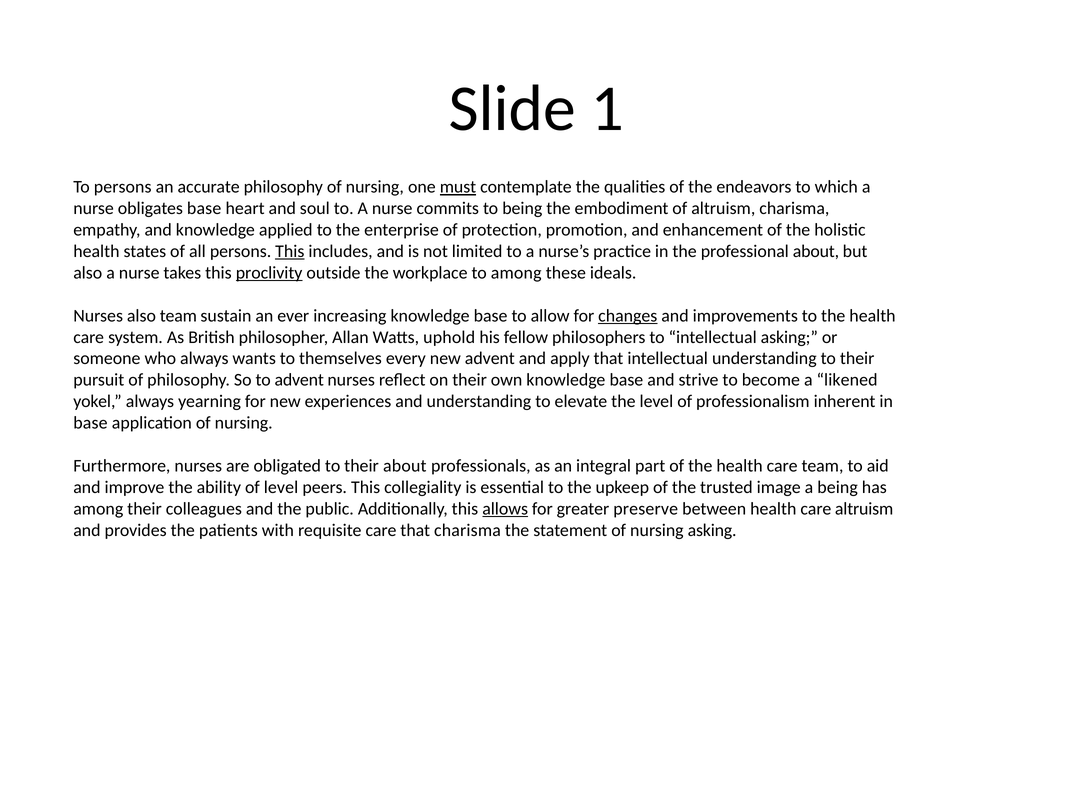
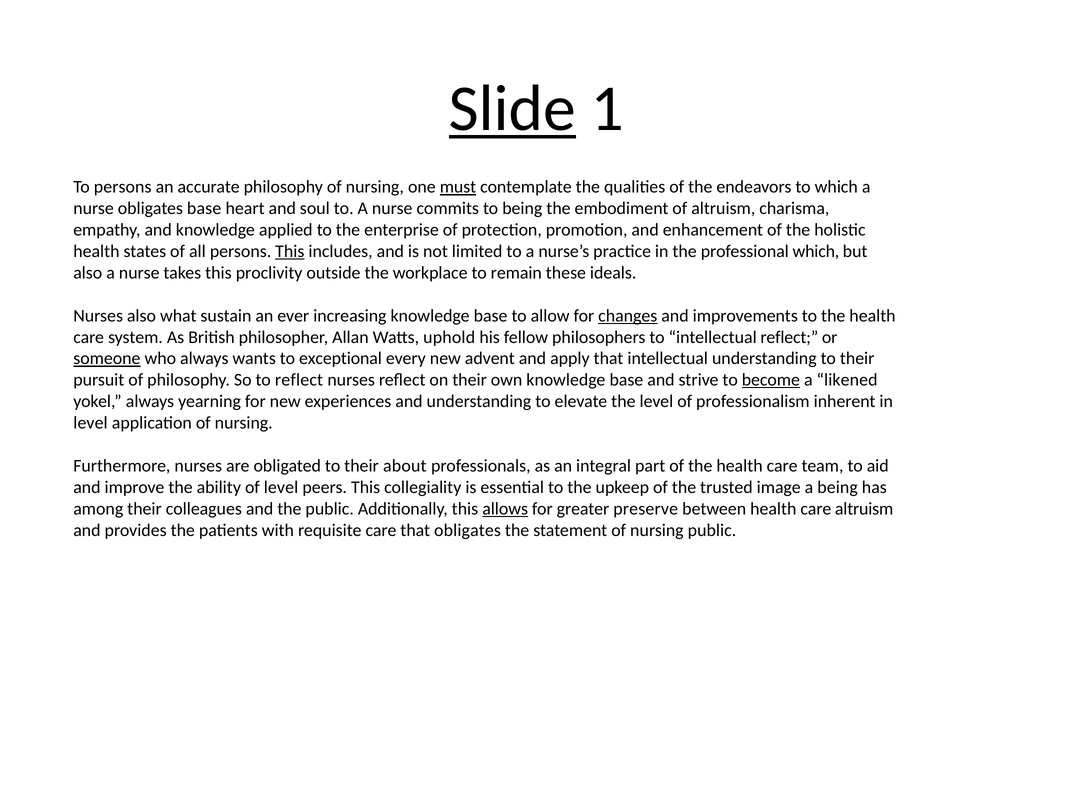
Slide underline: none -> present
professional about: about -> which
proclivity underline: present -> none
to among: among -> remain
also team: team -> what
intellectual asking: asking -> reflect
someone underline: none -> present
themselves: themselves -> exceptional
to advent: advent -> reflect
become underline: none -> present
base at (90, 423): base -> level
that charisma: charisma -> obligates
nursing asking: asking -> public
